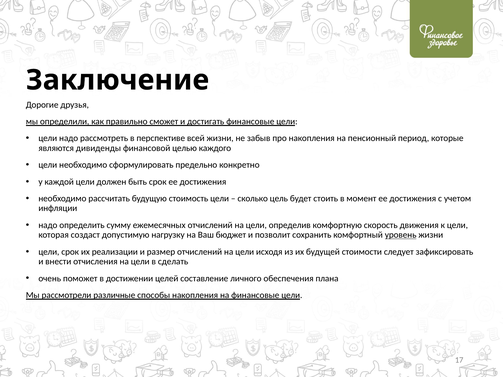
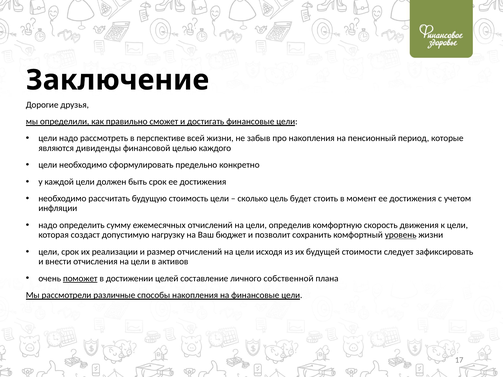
сделать: сделать -> активов
поможет underline: none -> present
обеспечения: обеспечения -> собственной
